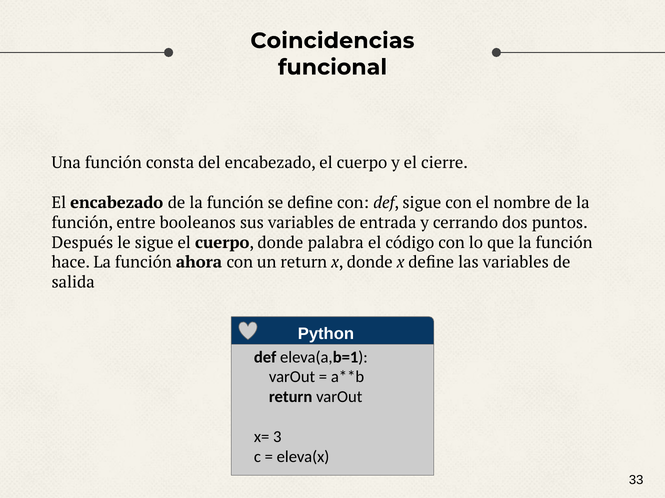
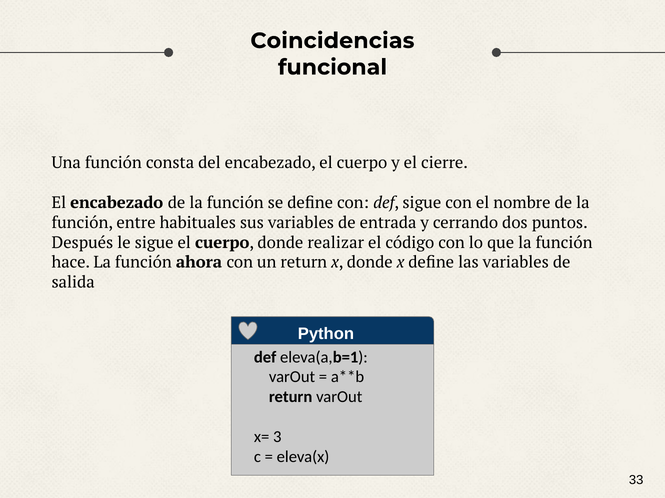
booleanos: booleanos -> habituales
palabra: palabra -> realizar
